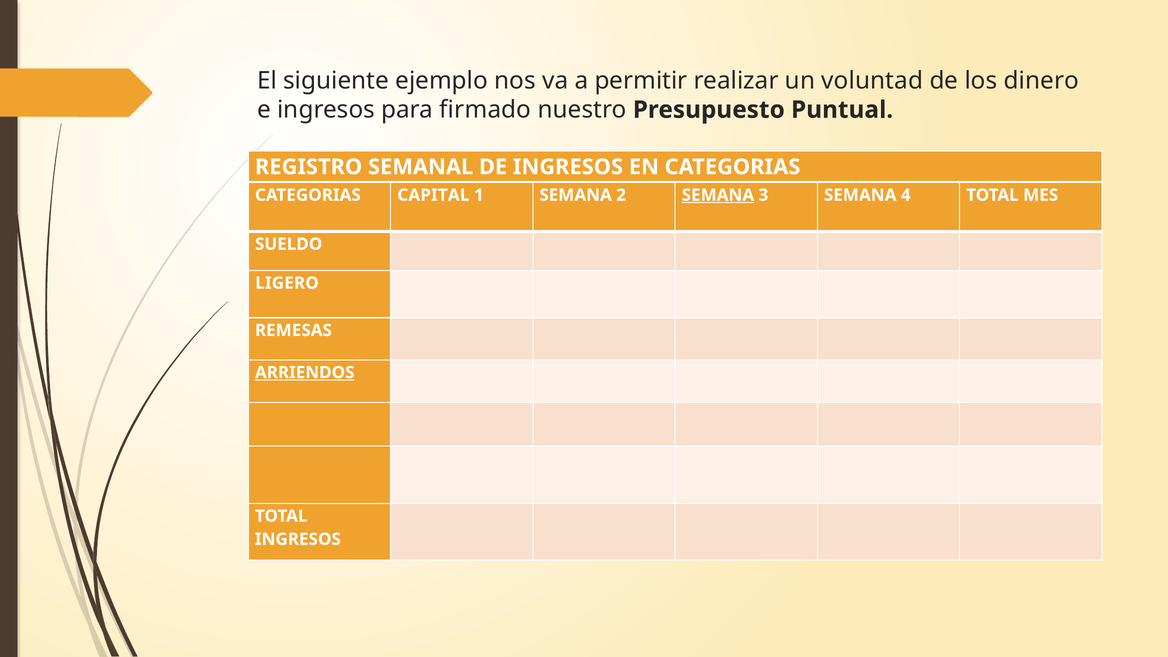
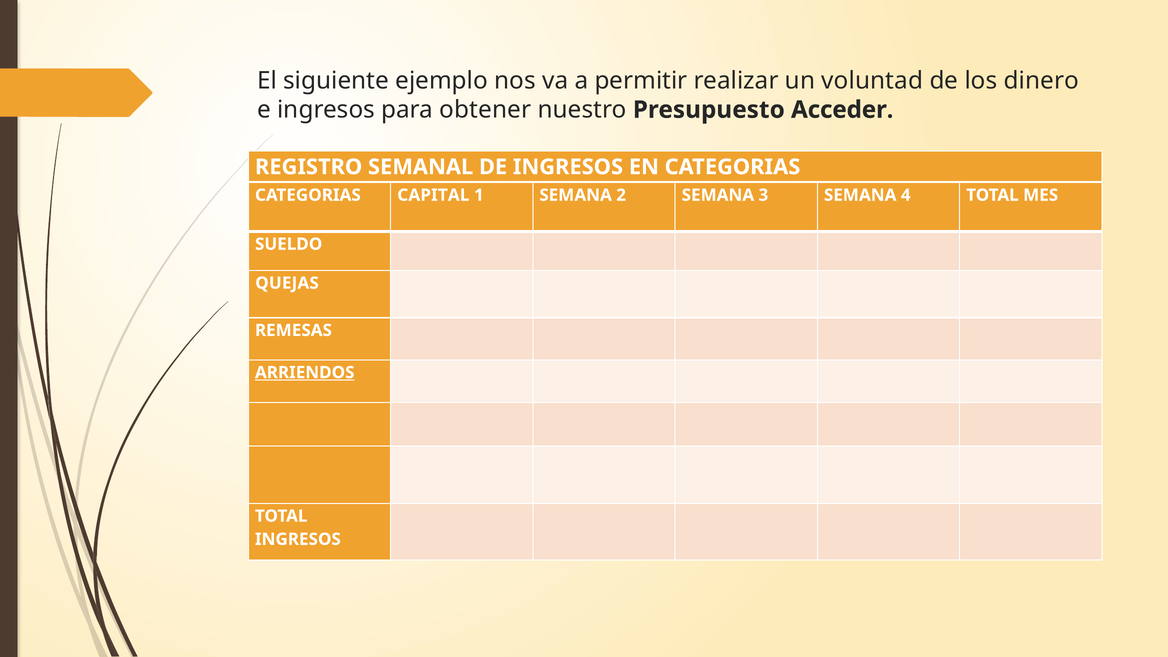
firmado: firmado -> obtener
Puntual: Puntual -> Acceder
SEMANA at (718, 195) underline: present -> none
LIGERO: LIGERO -> QUEJAS
